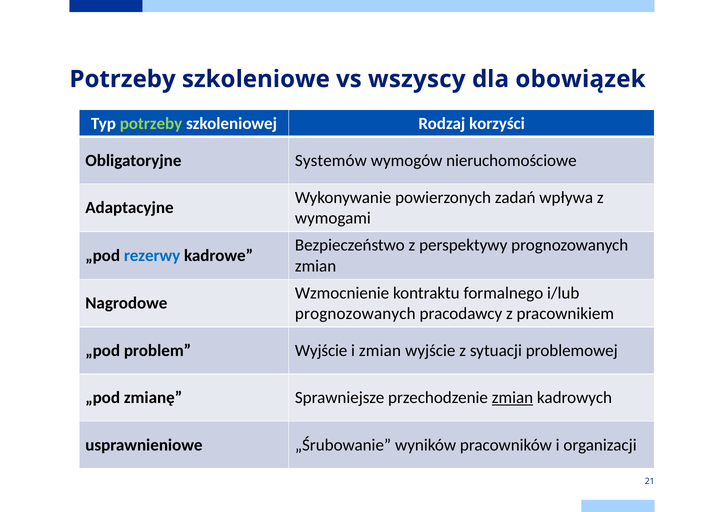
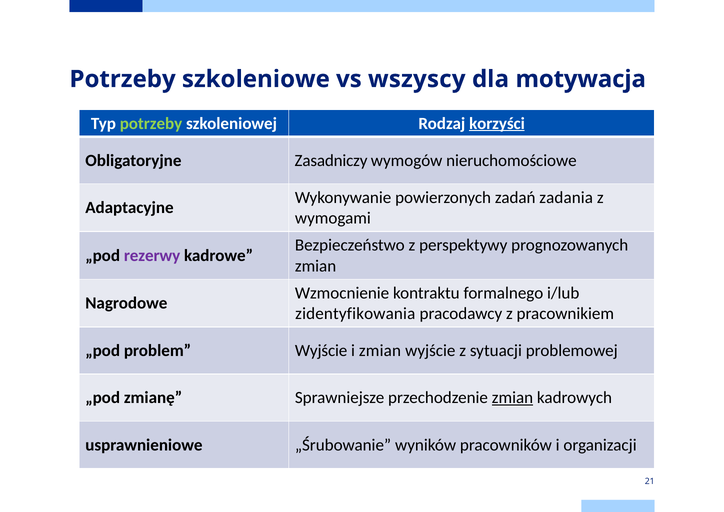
obowiązek: obowiązek -> motywacja
korzyści underline: none -> present
Systemów: Systemów -> Zasadniczy
wpływa: wpływa -> zadania
rezerwy colour: blue -> purple
prognozowanych at (355, 314): prognozowanych -> zidentyfikowania
